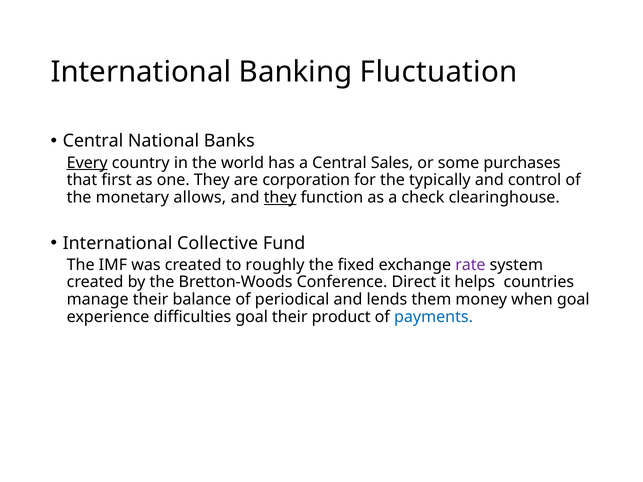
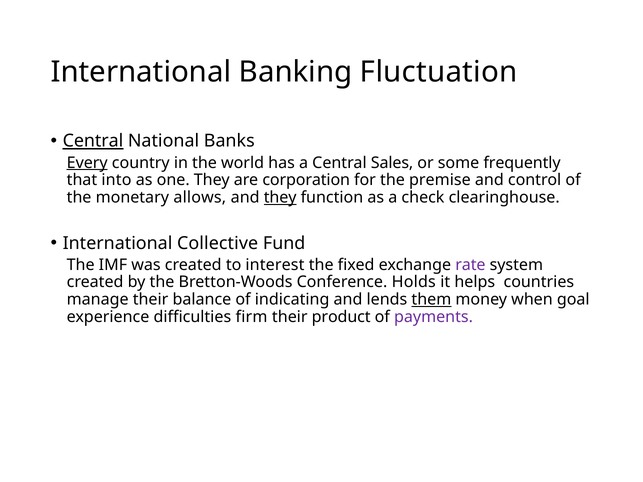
Central at (93, 141) underline: none -> present
purchases: purchases -> frequently
first: first -> into
typically: typically -> premise
roughly: roughly -> interest
Direct: Direct -> Holds
periodical: periodical -> indicating
them underline: none -> present
difficulties goal: goal -> firm
payments colour: blue -> purple
